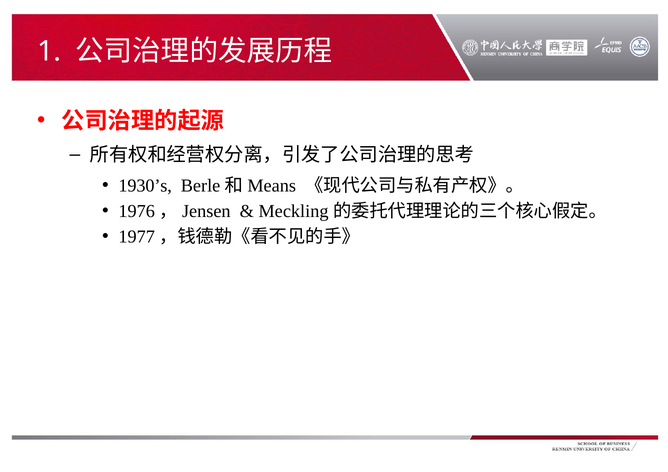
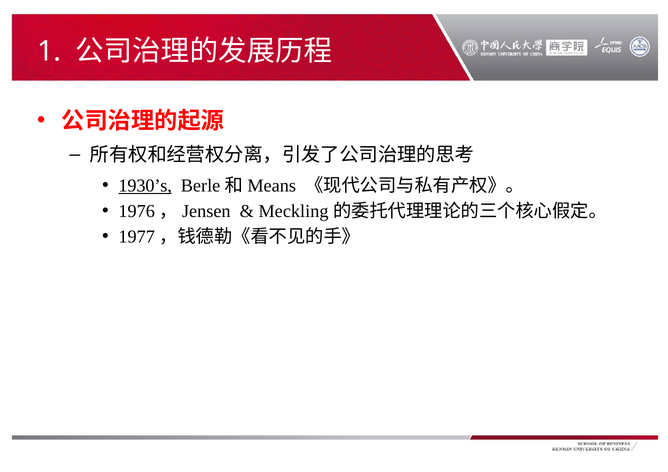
1930’s underline: none -> present
